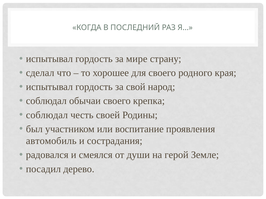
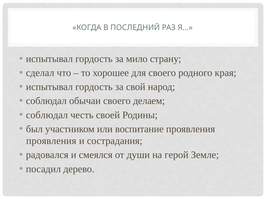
мире: мире -> мило
крепка: крепка -> делаем
автомобиль at (51, 141): автомобиль -> проявления
